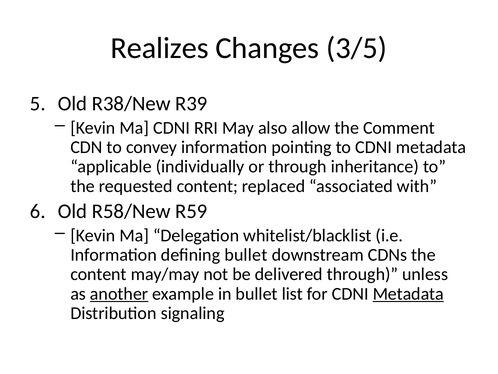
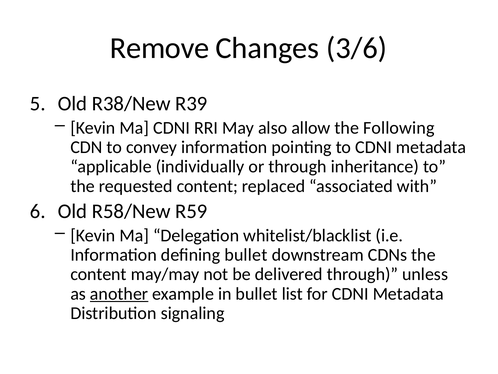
Realizes: Realizes -> Remove
3/5: 3/5 -> 3/6
Comment: Comment -> Following
Metadata at (408, 293) underline: present -> none
